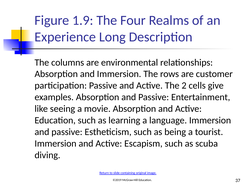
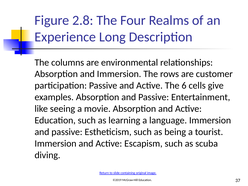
1.9: 1.9 -> 2.8
2: 2 -> 6
